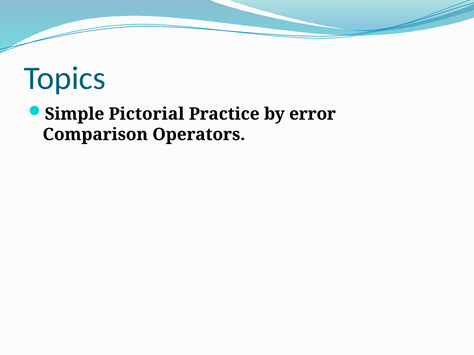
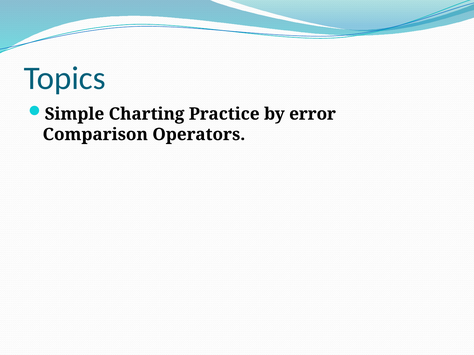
Pictorial: Pictorial -> Charting
